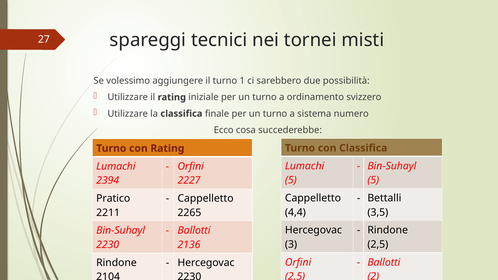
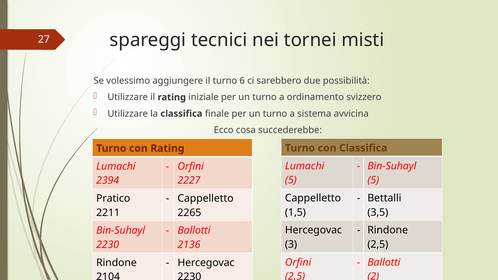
1: 1 -> 6
numero: numero -> avvicina
4,4: 4,4 -> 1,5
